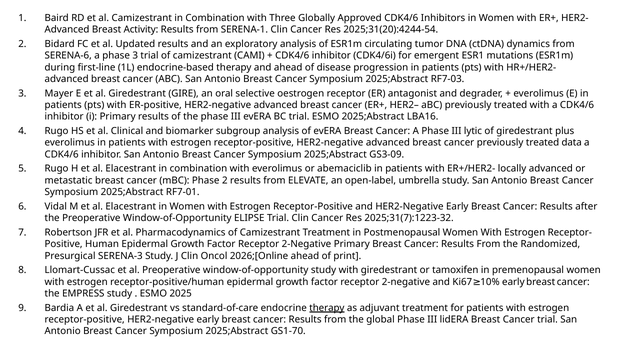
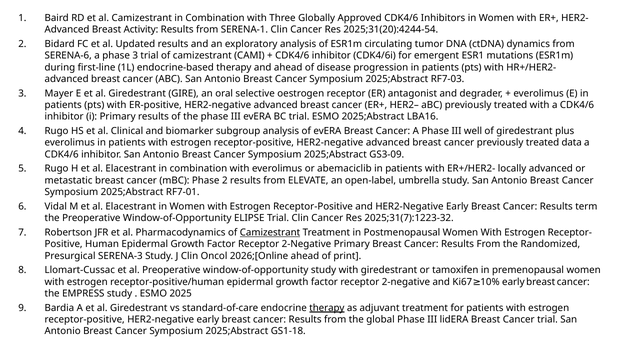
lytic: lytic -> well
after: after -> term
Camizestrant at (270, 232) underline: none -> present
GS1-70: GS1-70 -> GS1-18
